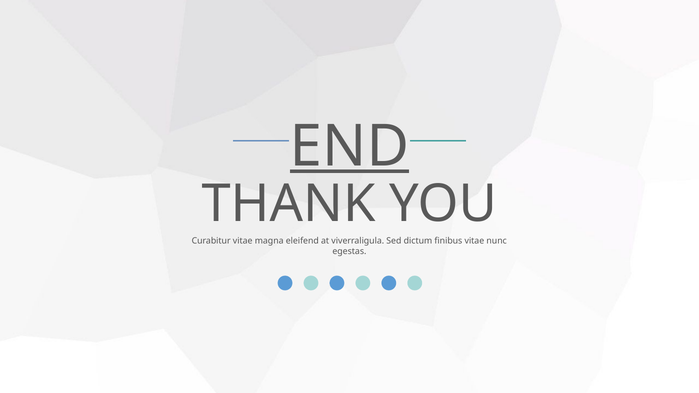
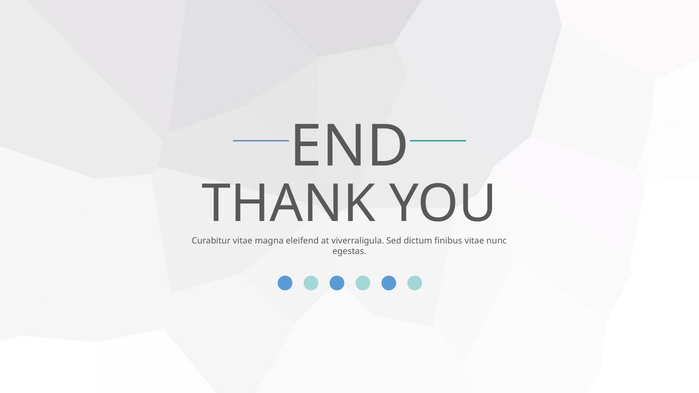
END underline: present -> none
